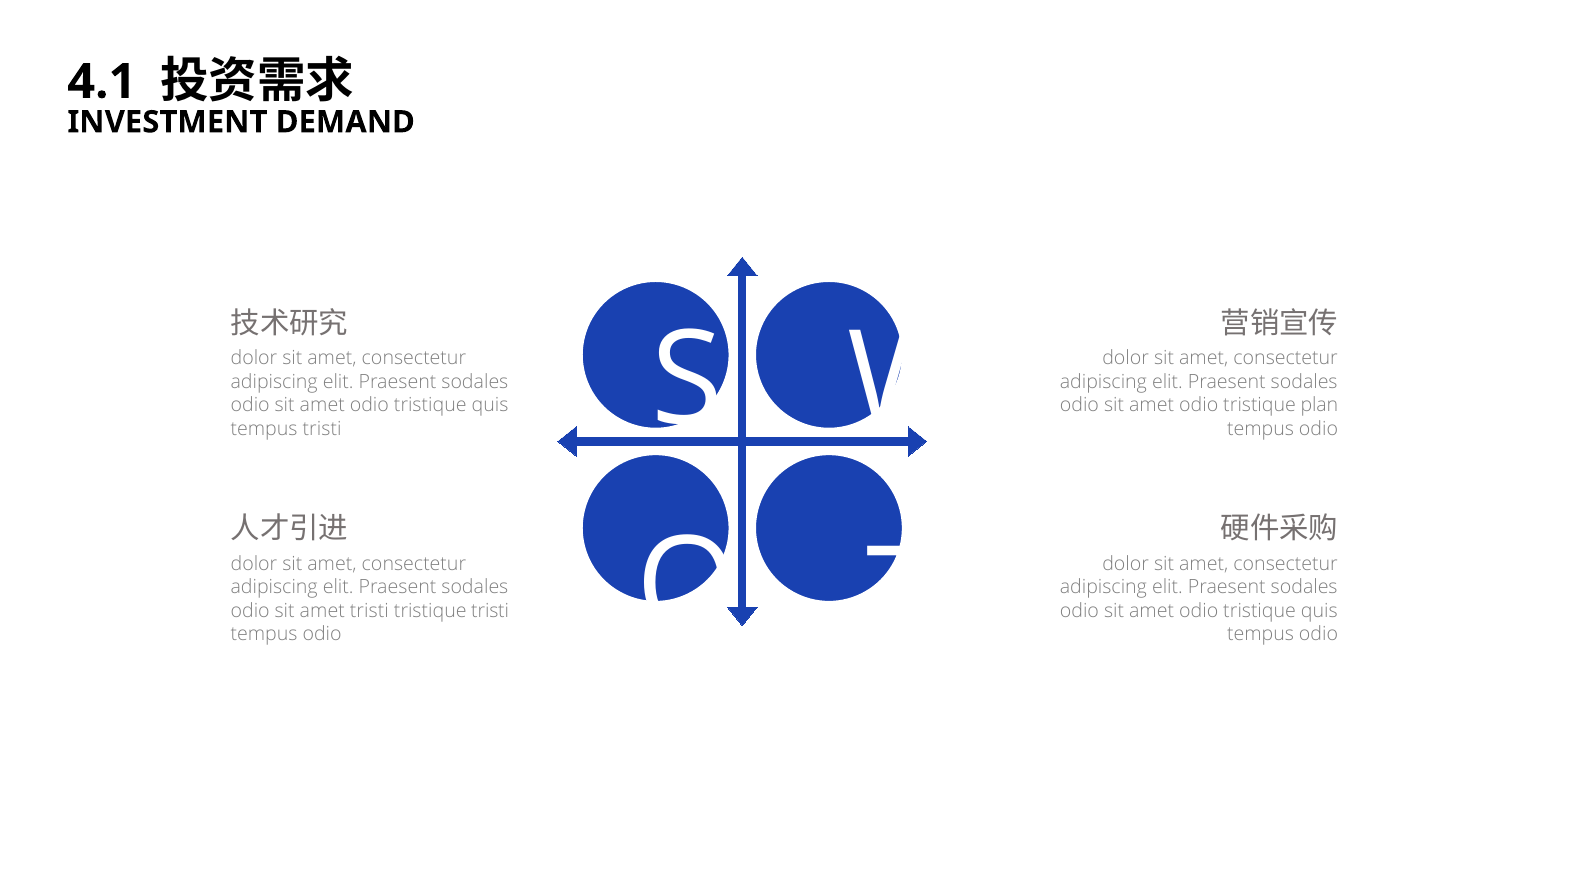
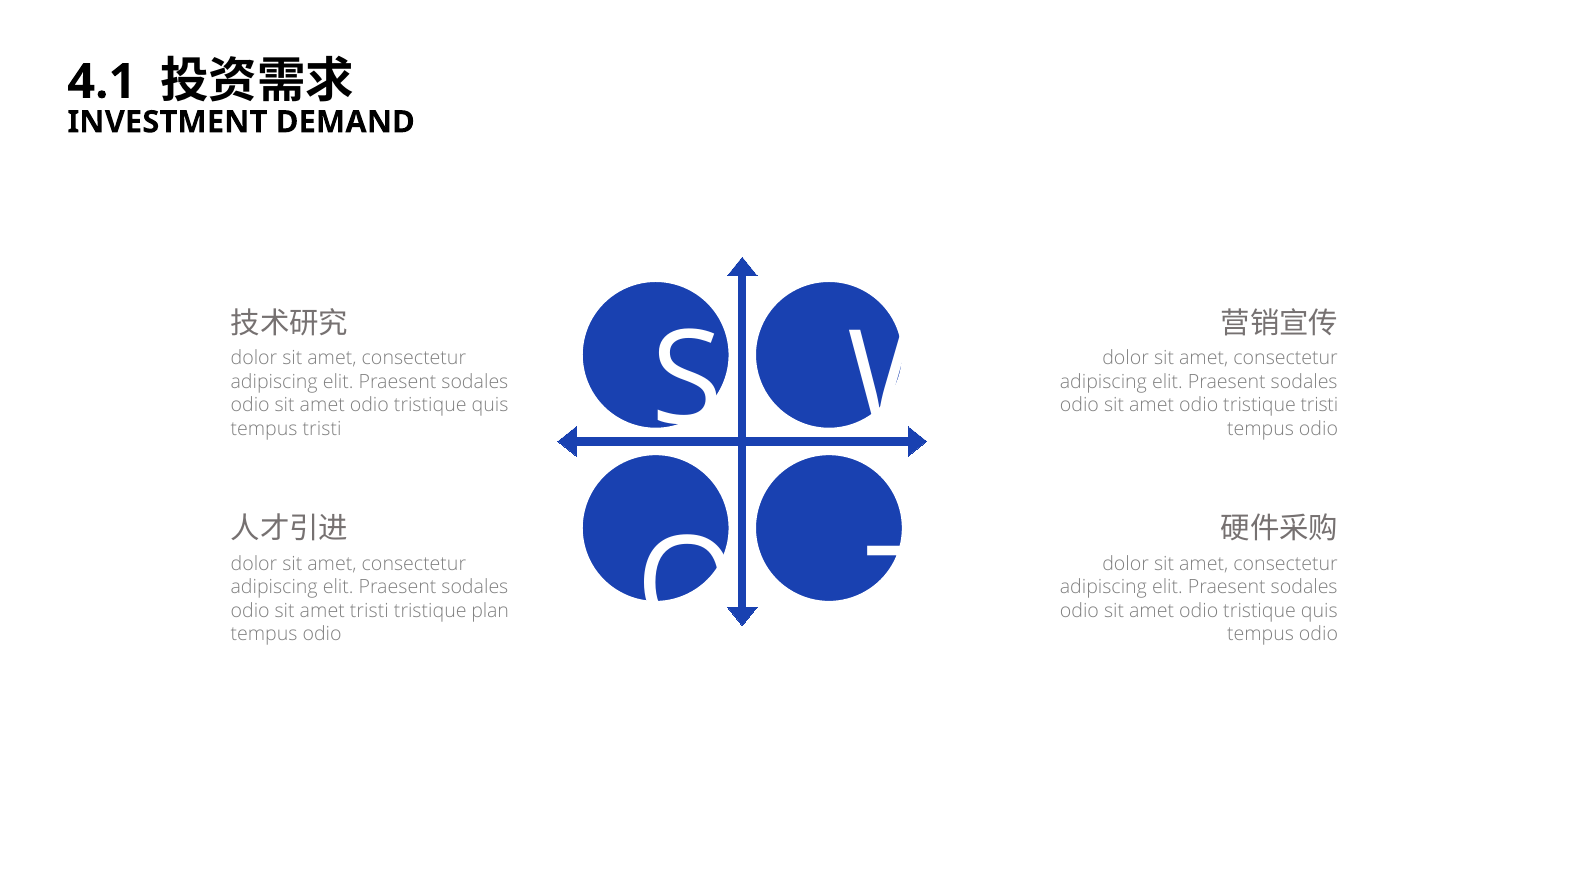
tristique plan: plan -> tristi
tristique tristi: tristi -> plan
